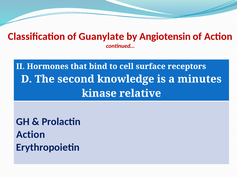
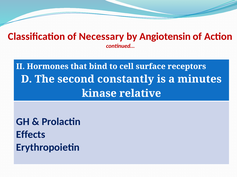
Guanylate: Guanylate -> Necessary
knowledge: knowledge -> constantly
Action at (31, 135): Action -> Effects
